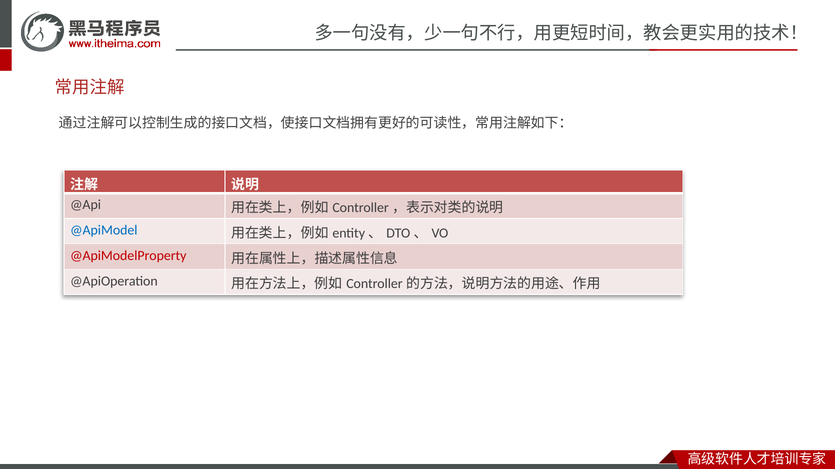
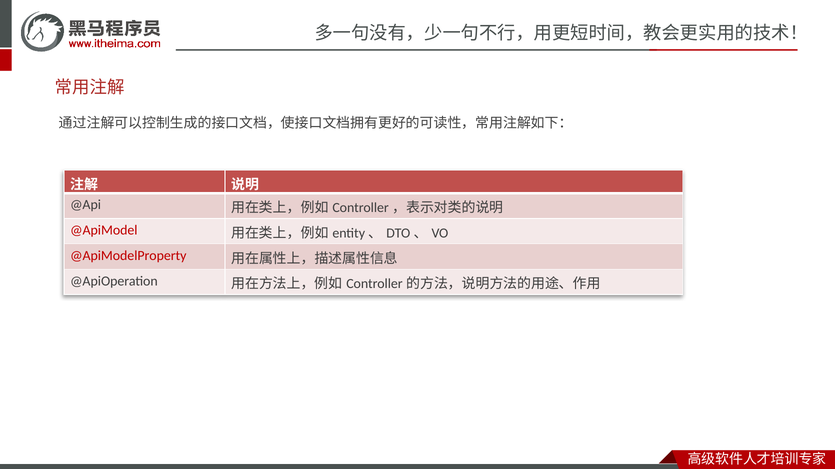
@ApiModel colour: blue -> red
